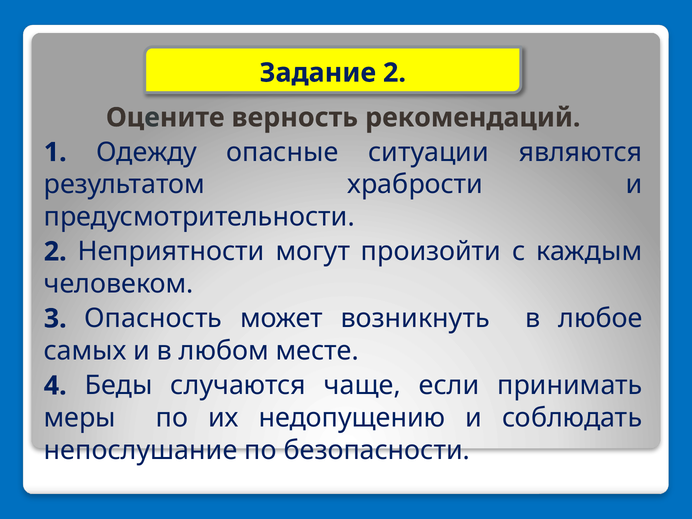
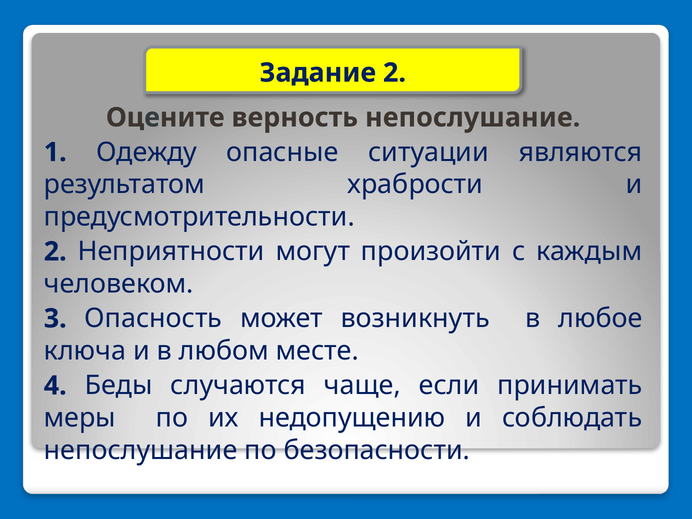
верность рекомендаций: рекомендаций -> непослушание
самых: самых -> ключа
